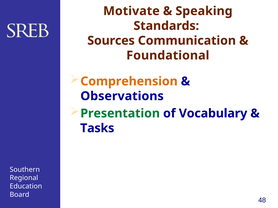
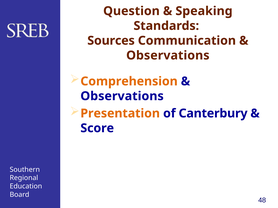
Motivate: Motivate -> Question
Foundational at (168, 56): Foundational -> Observations
Presentation colour: green -> orange
Vocabulary: Vocabulary -> Canterbury
Tasks: Tasks -> Score
